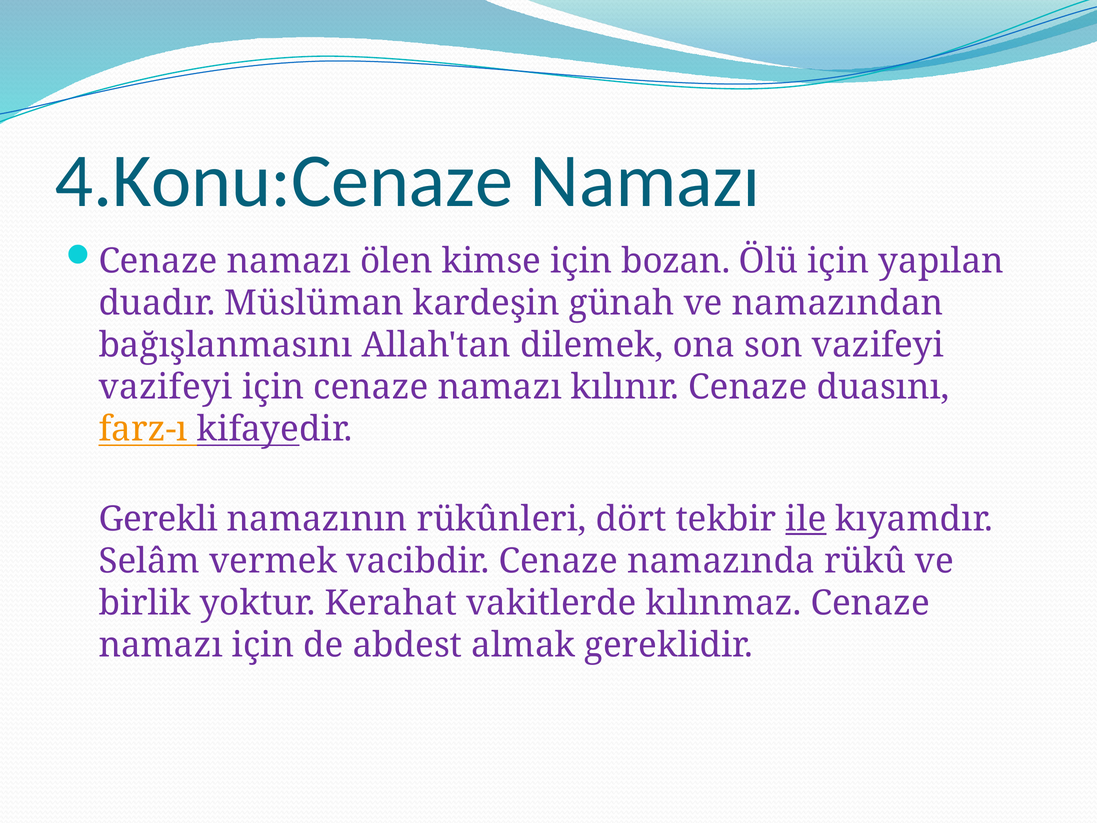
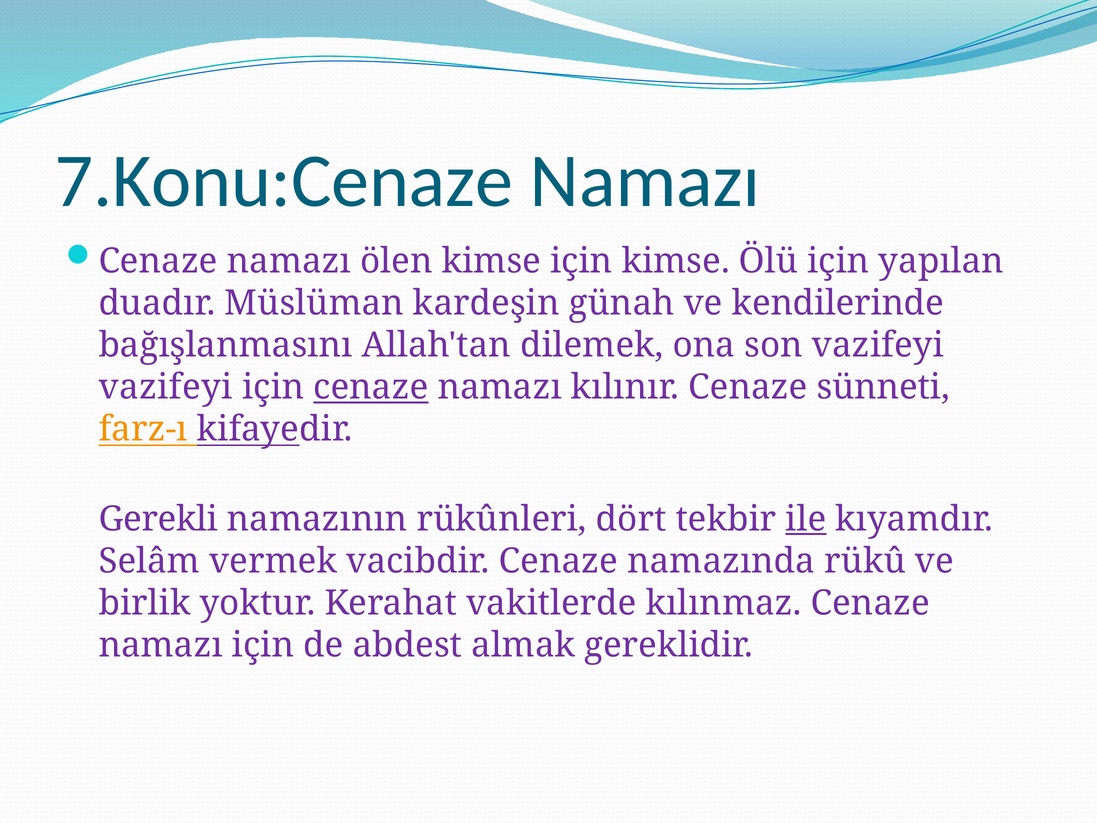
4.Konu:Cenaze: 4.Konu:Cenaze -> 7.Konu:Cenaze
için bozan: bozan -> kimse
namazından: namazından -> kendilerinde
cenaze at (371, 387) underline: none -> present
duasını: duasını -> sünneti
